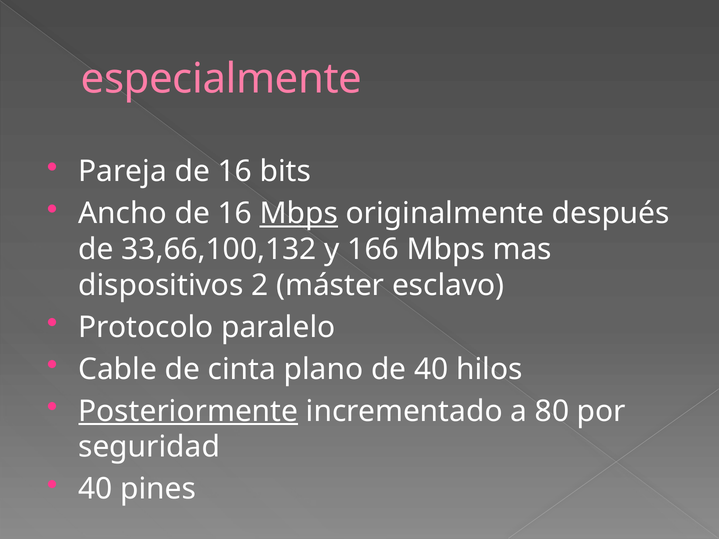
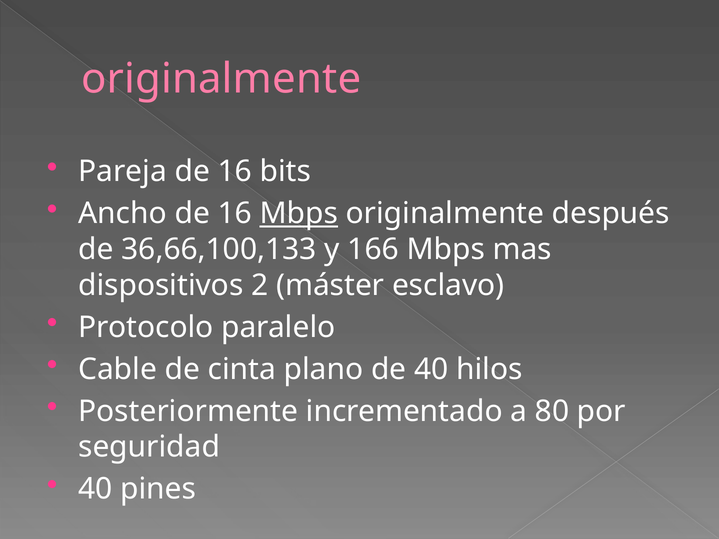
especialmente at (222, 79): especialmente -> originalmente
33,66,100,132: 33,66,100,132 -> 36,66,100,133
Posteriormente underline: present -> none
